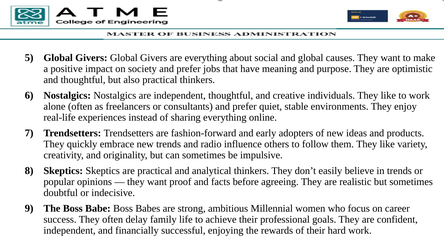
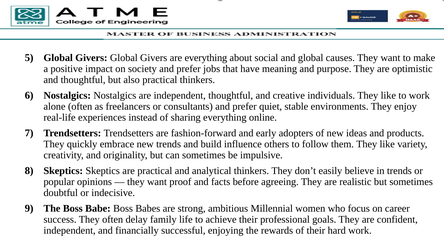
radio: radio -> build
